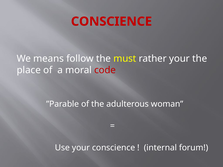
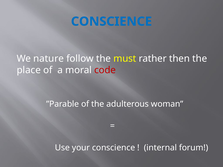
CONSCIENCE at (111, 22) colour: red -> blue
means: means -> nature
rather your: your -> then
